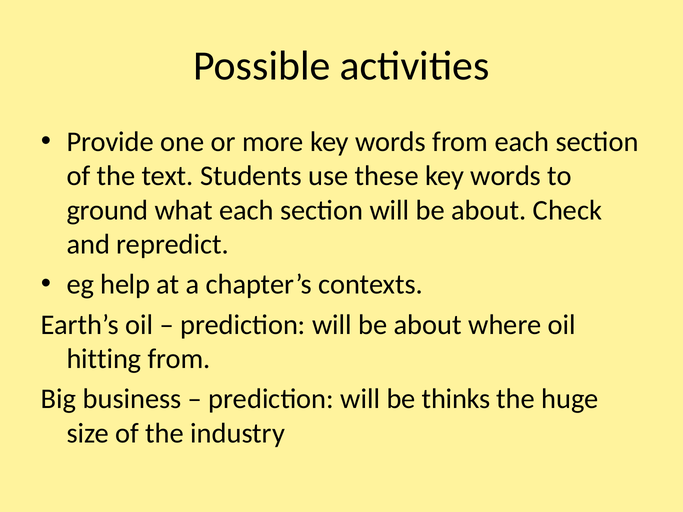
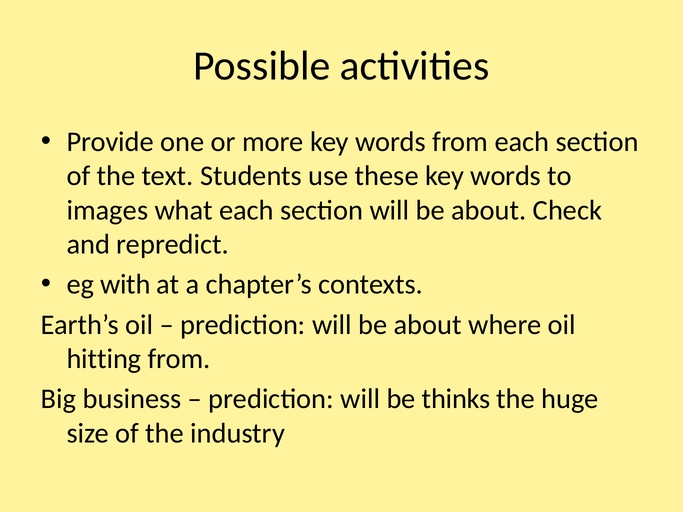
ground: ground -> images
help: help -> with
